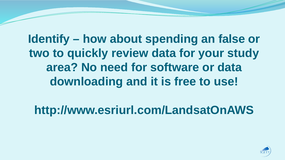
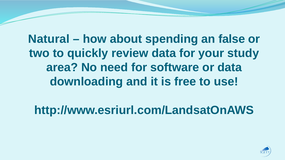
Identify: Identify -> Natural
